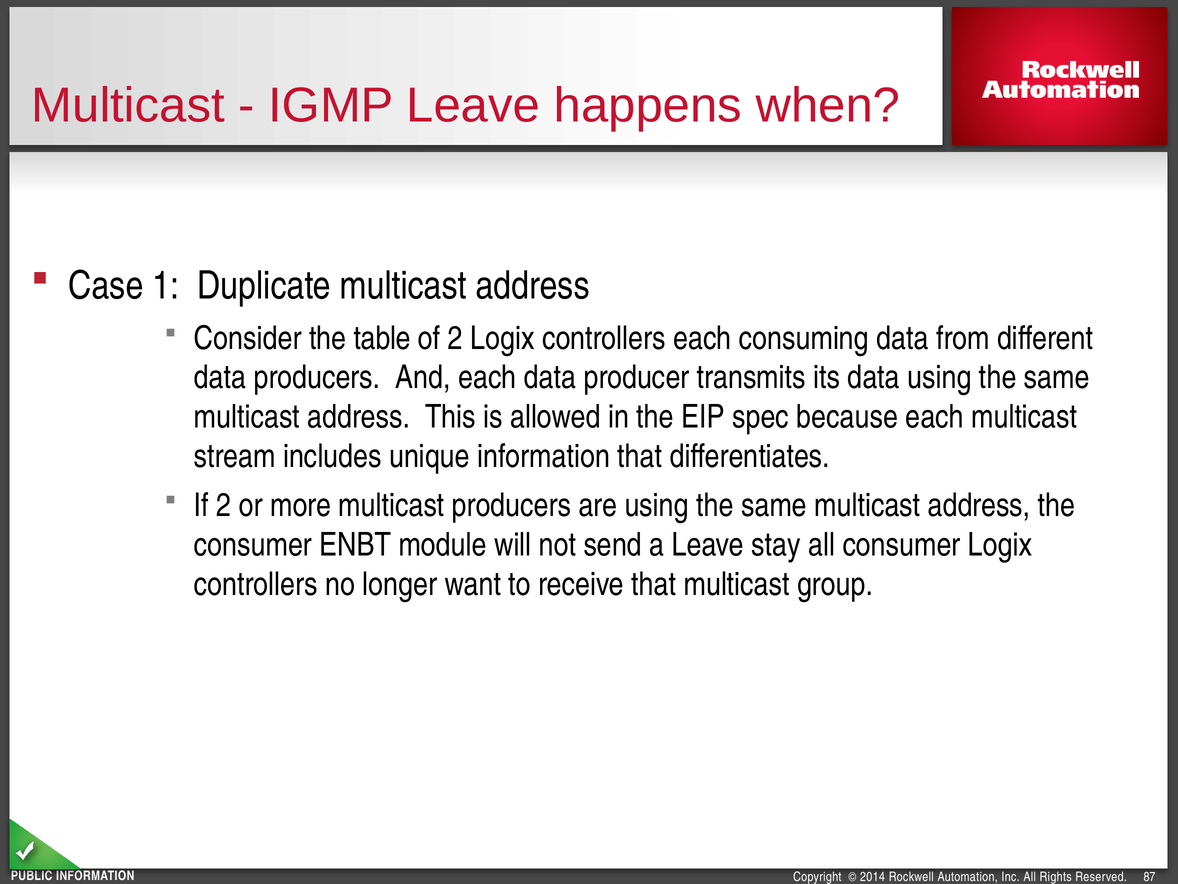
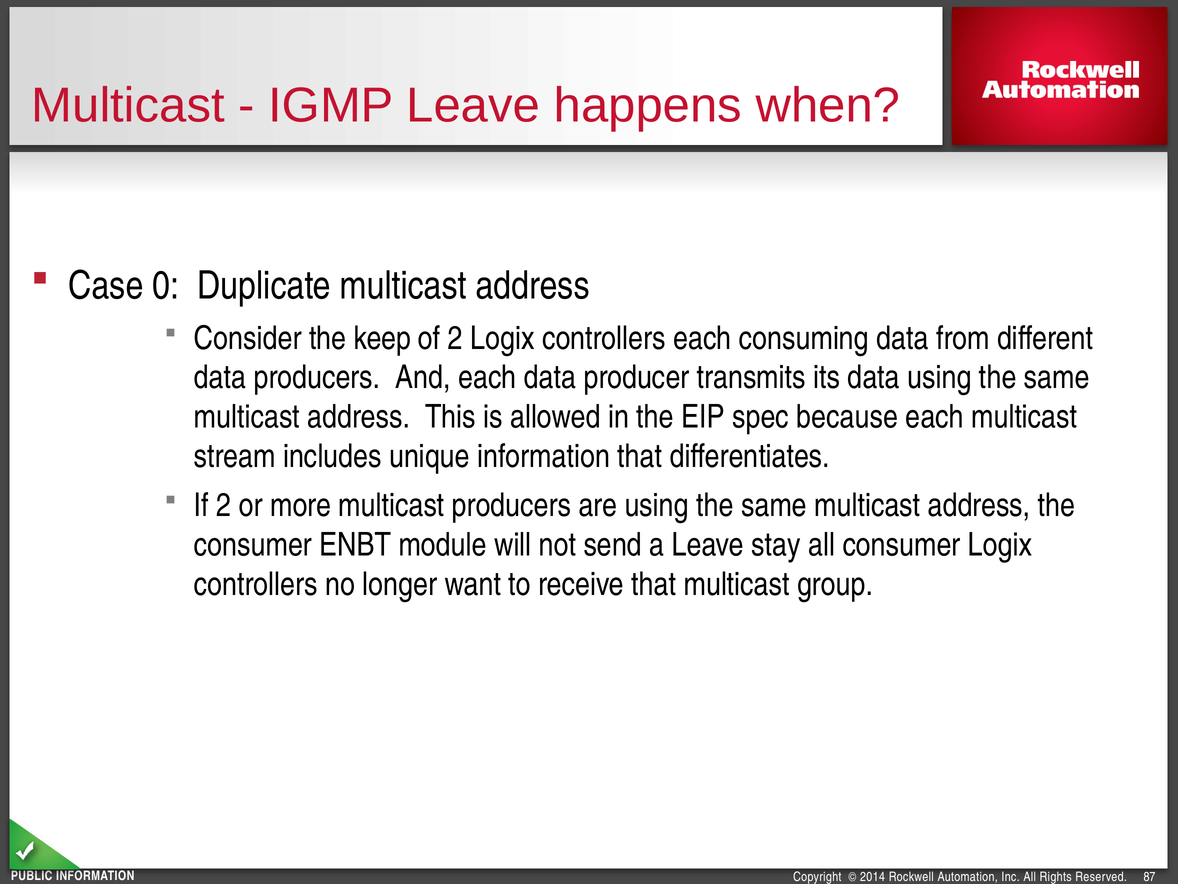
1: 1 -> 0
table: table -> keep
